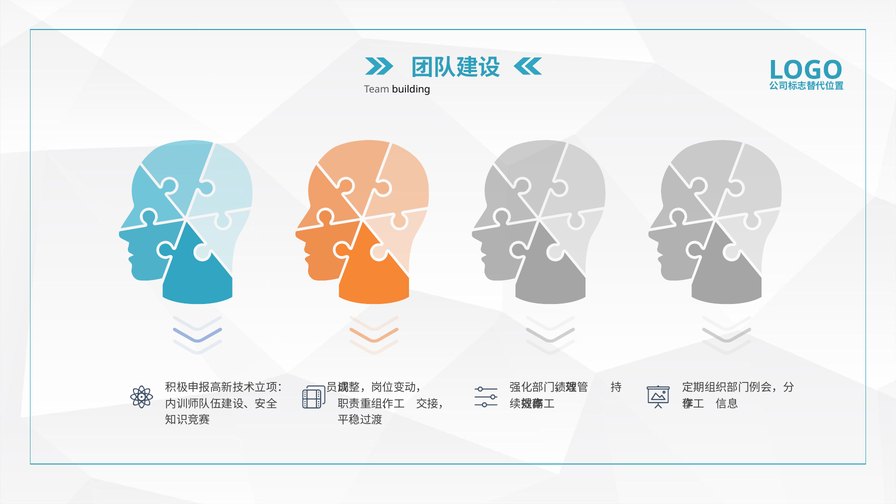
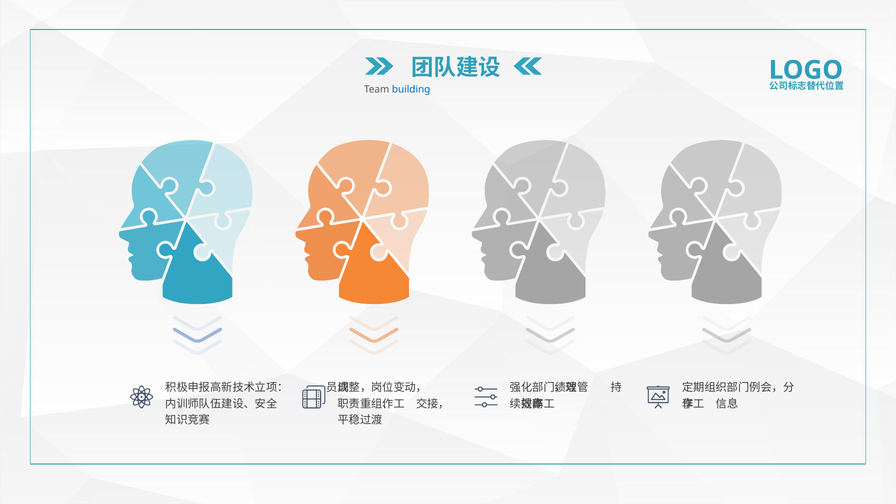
building colour: black -> blue
